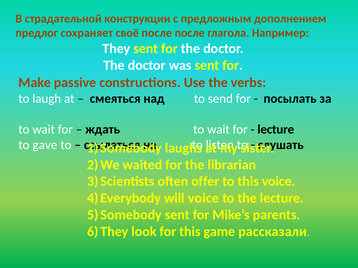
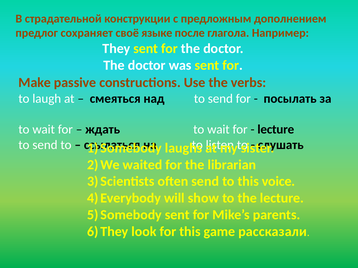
своё после: после -> языке
gave at (45, 145): gave -> send
often offer: offer -> send
will voice: voice -> show
